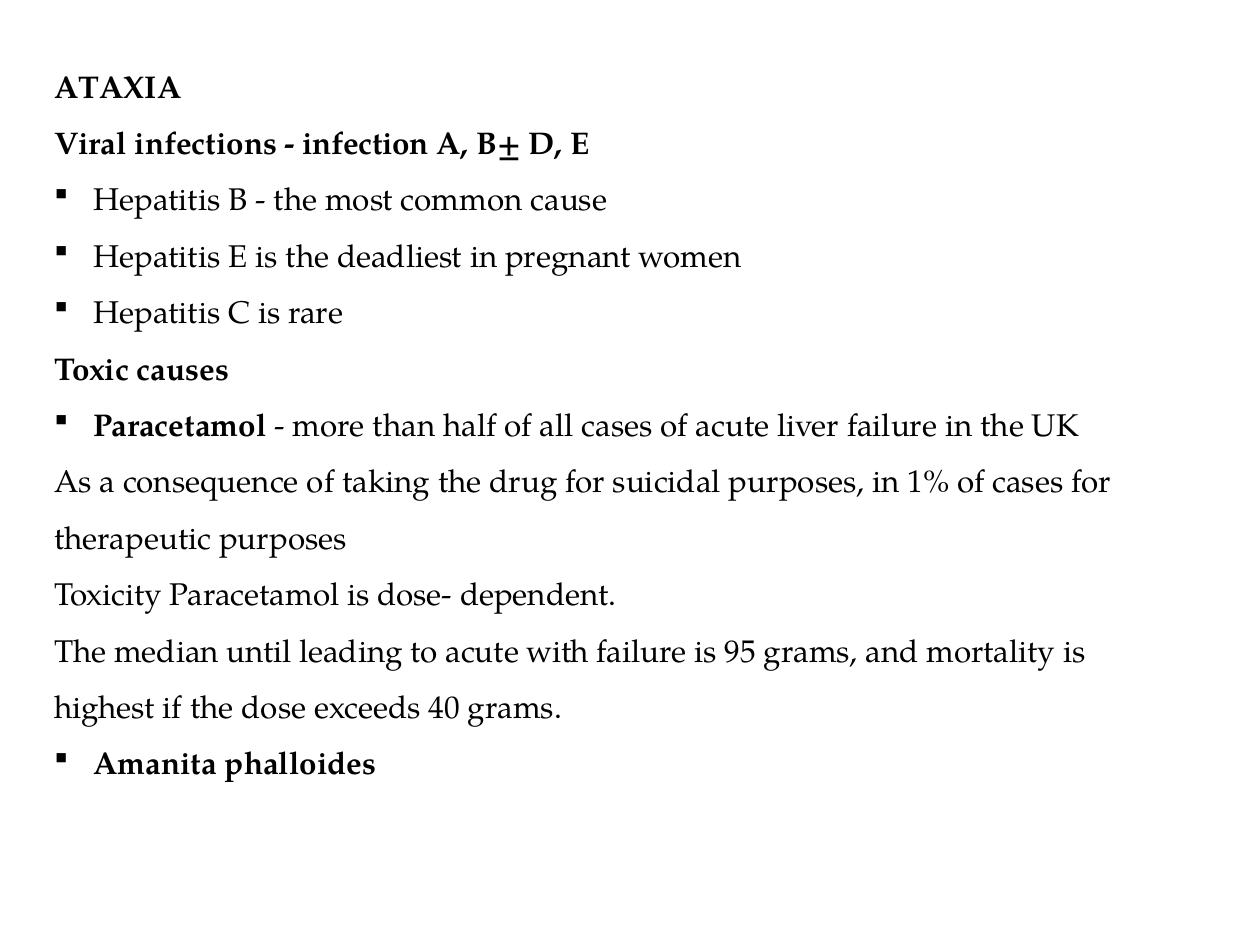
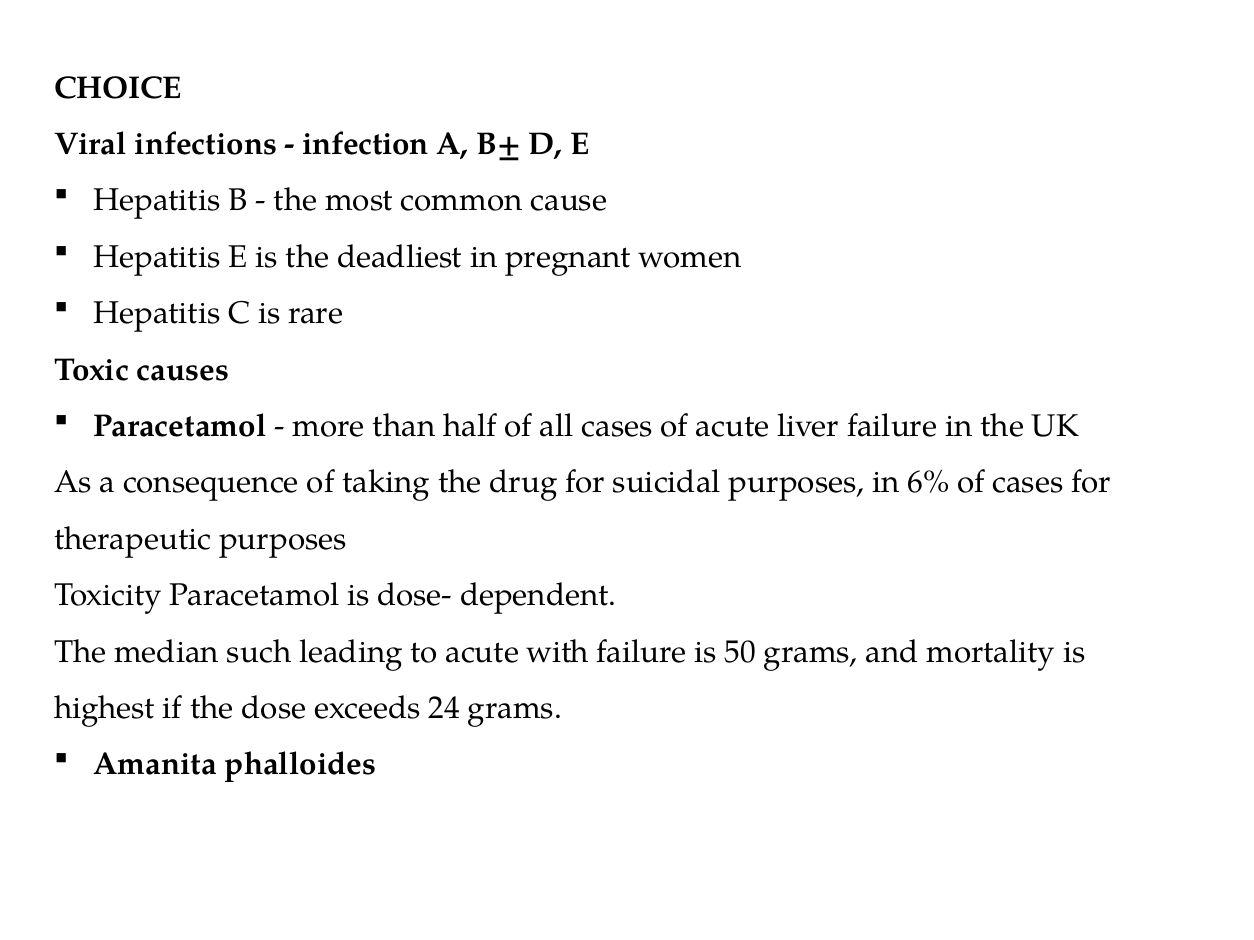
ATAXIA: ATAXIA -> CHOICE
1%: 1% -> 6%
until: until -> such
95: 95 -> 50
40: 40 -> 24
